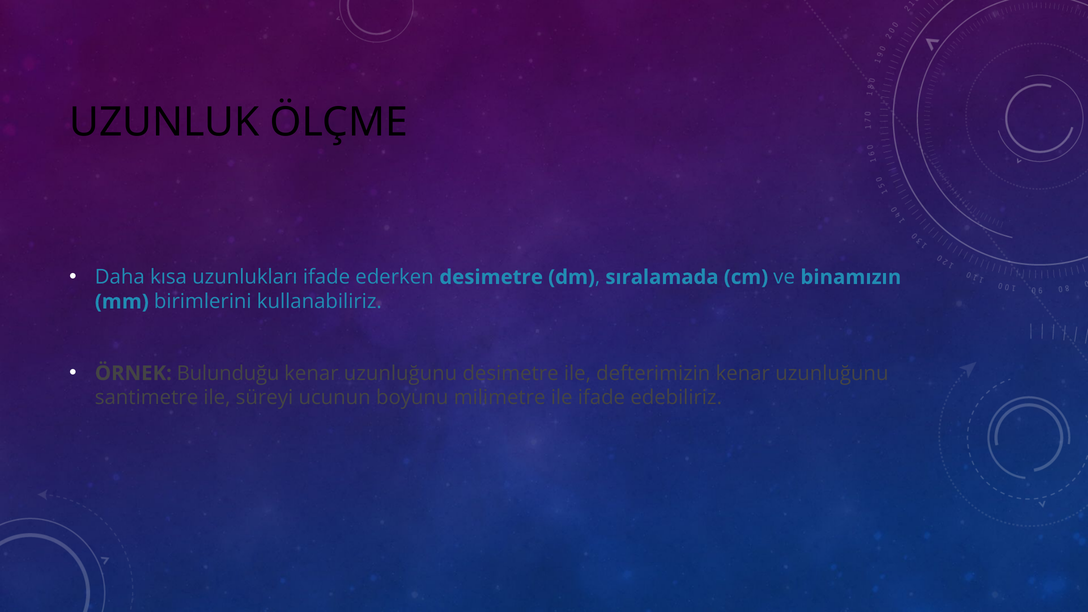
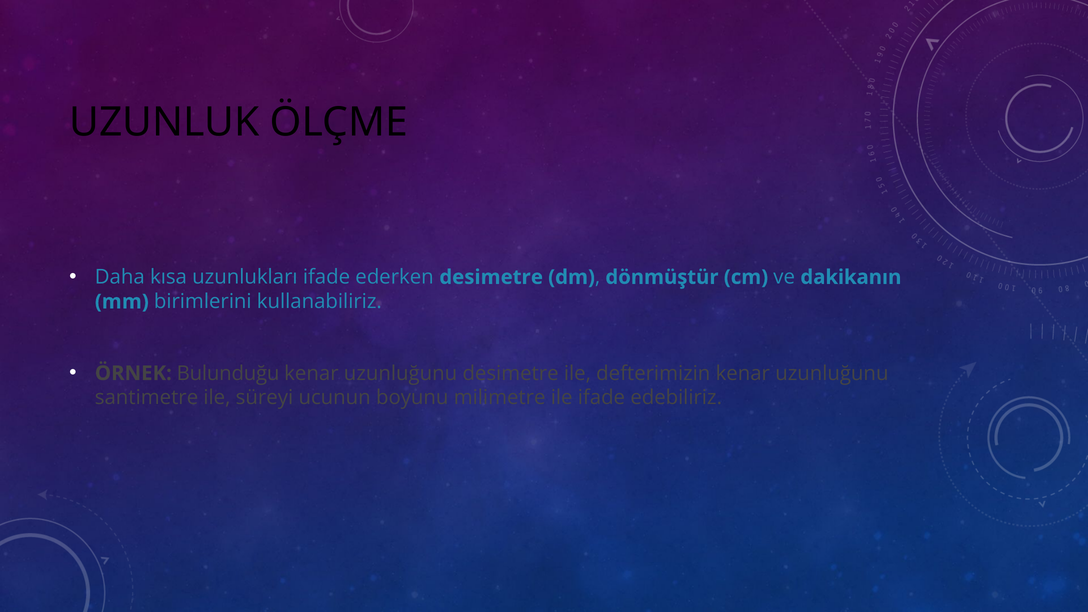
sıralamada: sıralamada -> dönmüştür
binamızın: binamızın -> dakikanın
